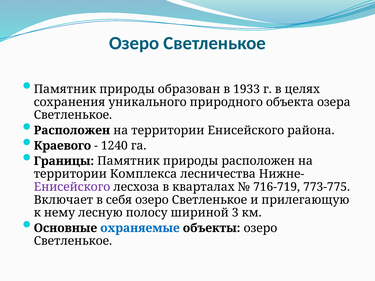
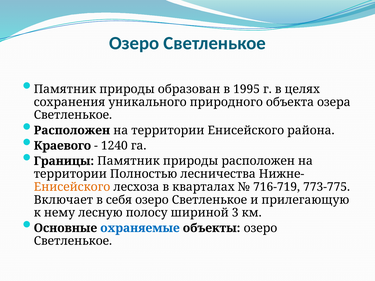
1933: 1933 -> 1995
Комплекса: Комплекса -> Полностью
Енисейского at (72, 187) colour: purple -> orange
